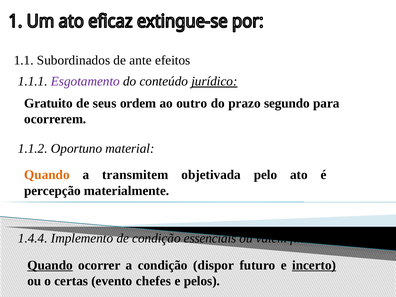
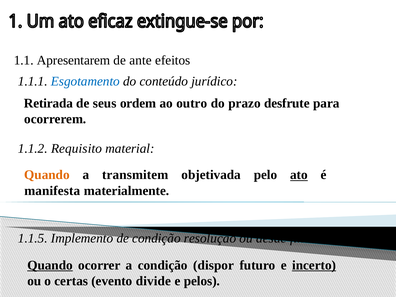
Subordinados: Subordinados -> Apresentarem
Esgotamento colour: purple -> blue
jurídico underline: present -> none
Gratuito: Gratuito -> Retirada
segundo: segundo -> desfrute
Oportuno: Oportuno -> Requisito
ato underline: none -> present
percepção: percepção -> manifesta
1.4.4: 1.4.4 -> 1.1.5
essenciais: essenciais -> resolução
valem: valem -> desde
chefes: chefes -> divide
